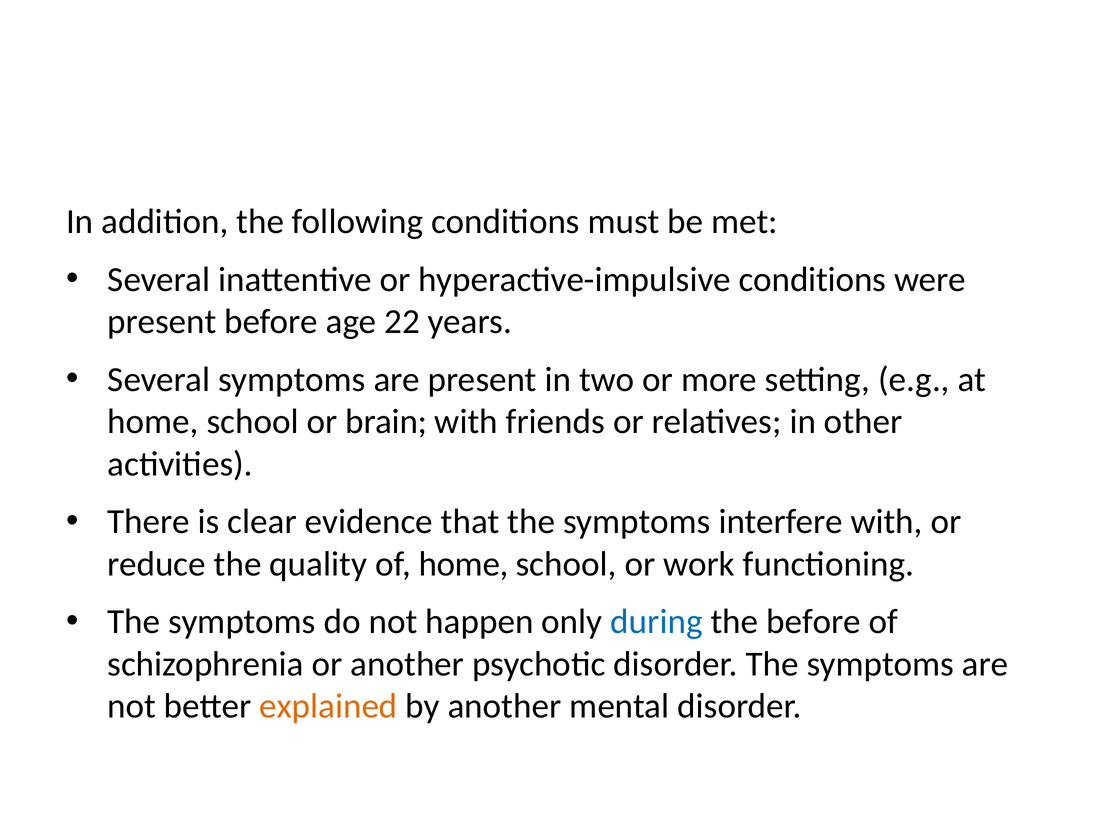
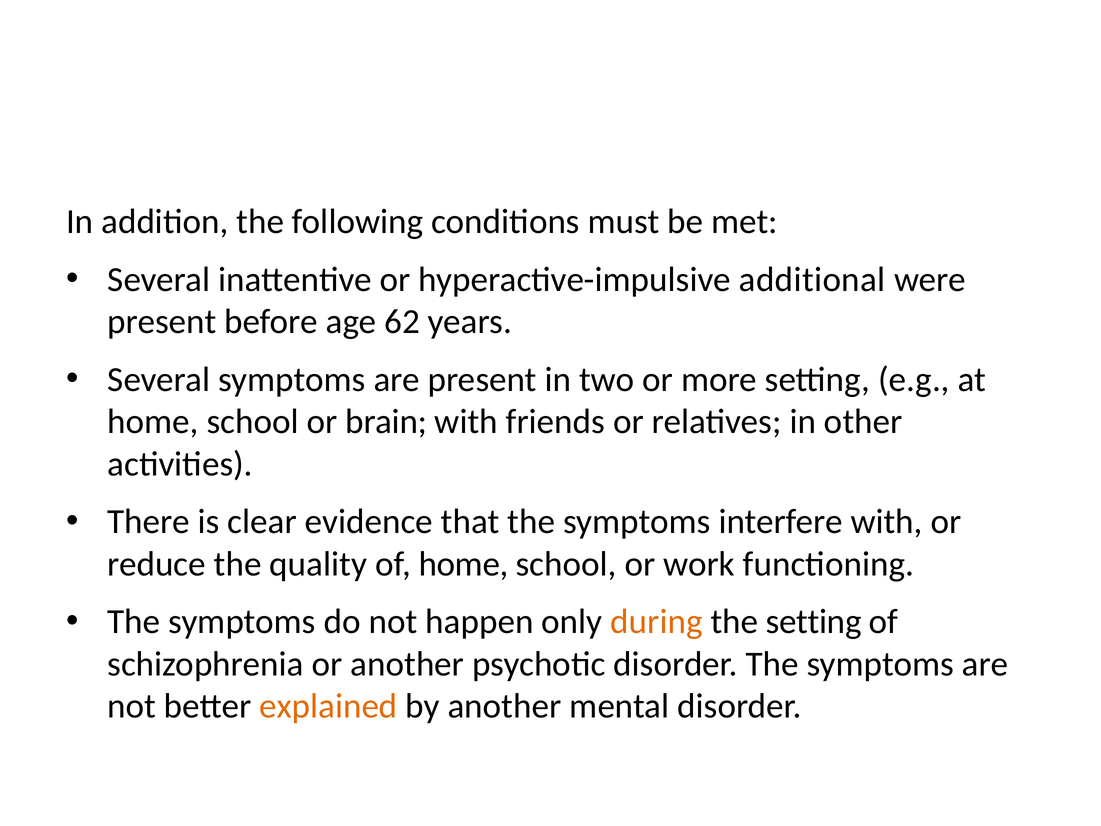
hyperactive-impulsive conditions: conditions -> additional
22: 22 -> 62
during colour: blue -> orange
the before: before -> setting
